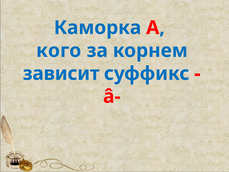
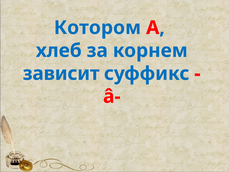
Каморка: Каморка -> Котором
кого: кого -> хлеб
